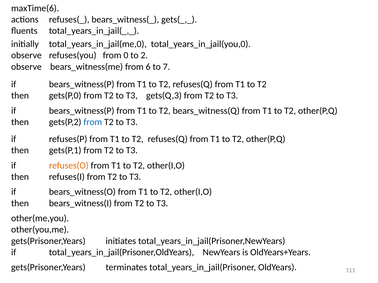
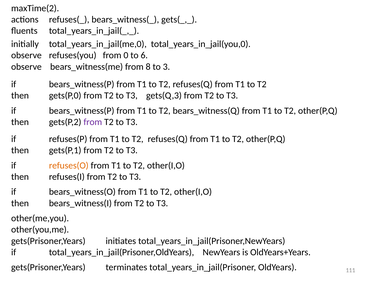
maxTime(6: maxTime(6 -> maxTime(2
2: 2 -> 6
6: 6 -> 8
7: 7 -> 3
from at (93, 122) colour: blue -> purple
